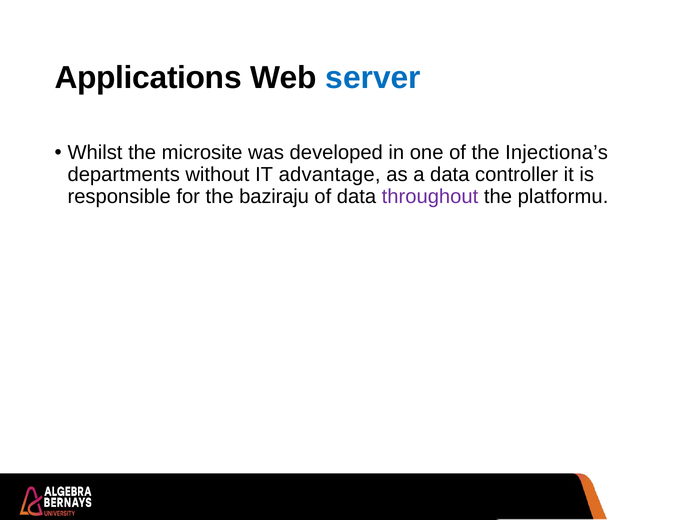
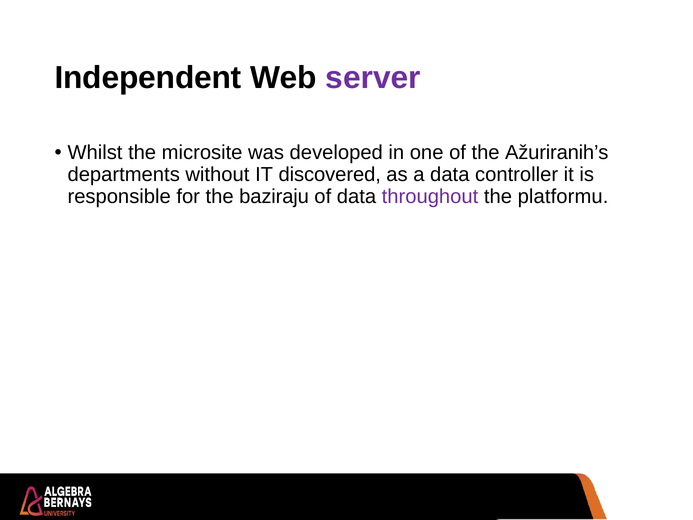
Applications: Applications -> Independent
server colour: blue -> purple
Injectiona’s: Injectiona’s -> Ažuriranih’s
advantage: advantage -> discovered
